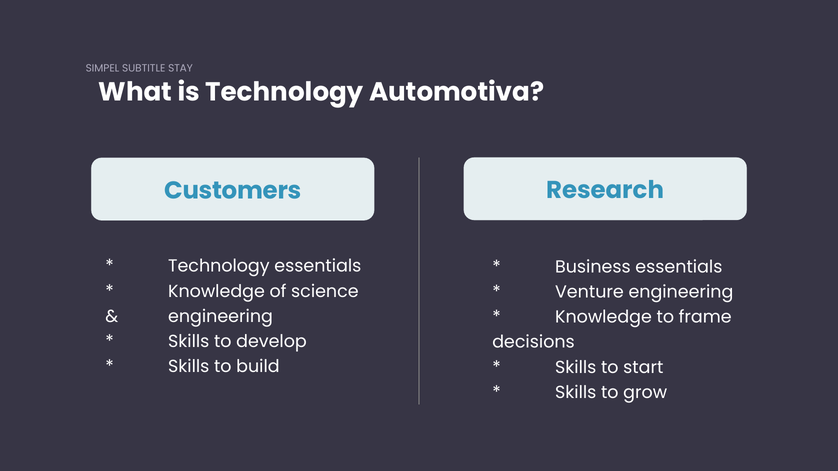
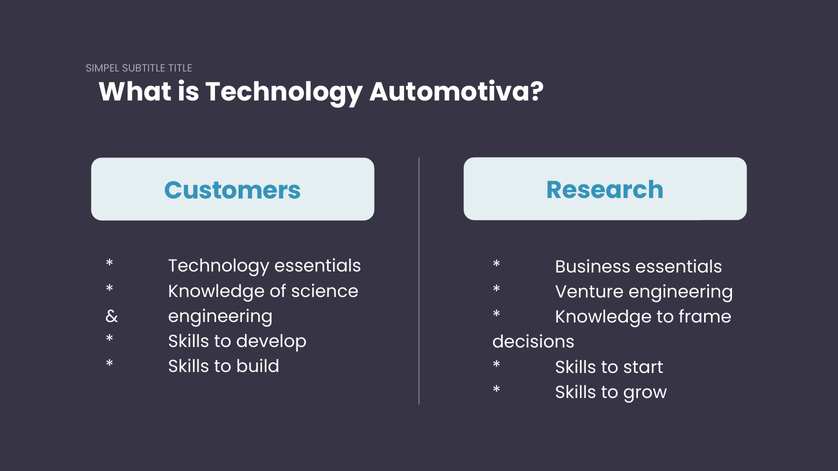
STAY: STAY -> TITLE
